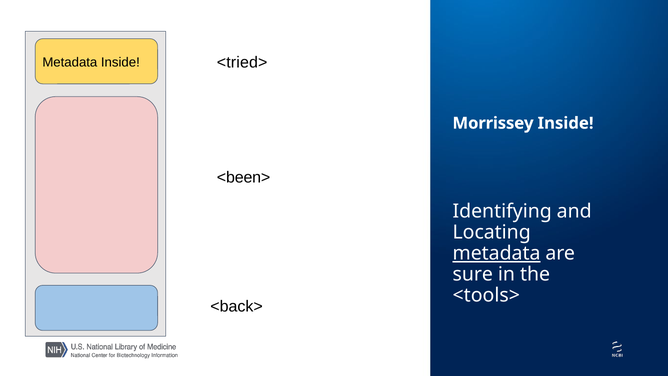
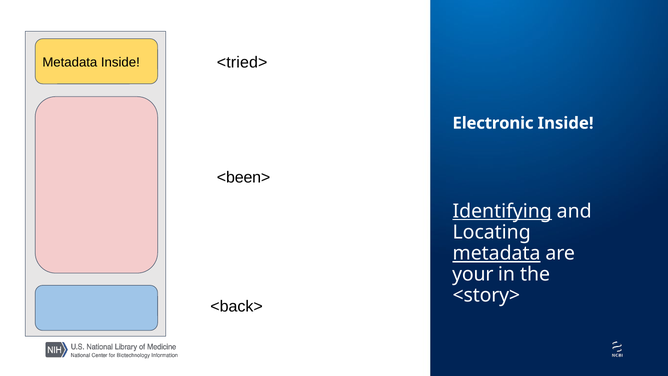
Morrissey: Morrissey -> Electronic
Identifying underline: none -> present
sure: sure -> your
<tools>: <tools> -> <story>
